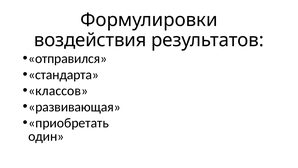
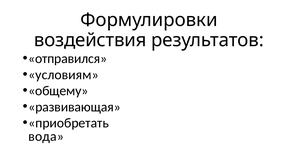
стандарта: стандарта -> условиям
классов: классов -> общему
один: один -> вода
